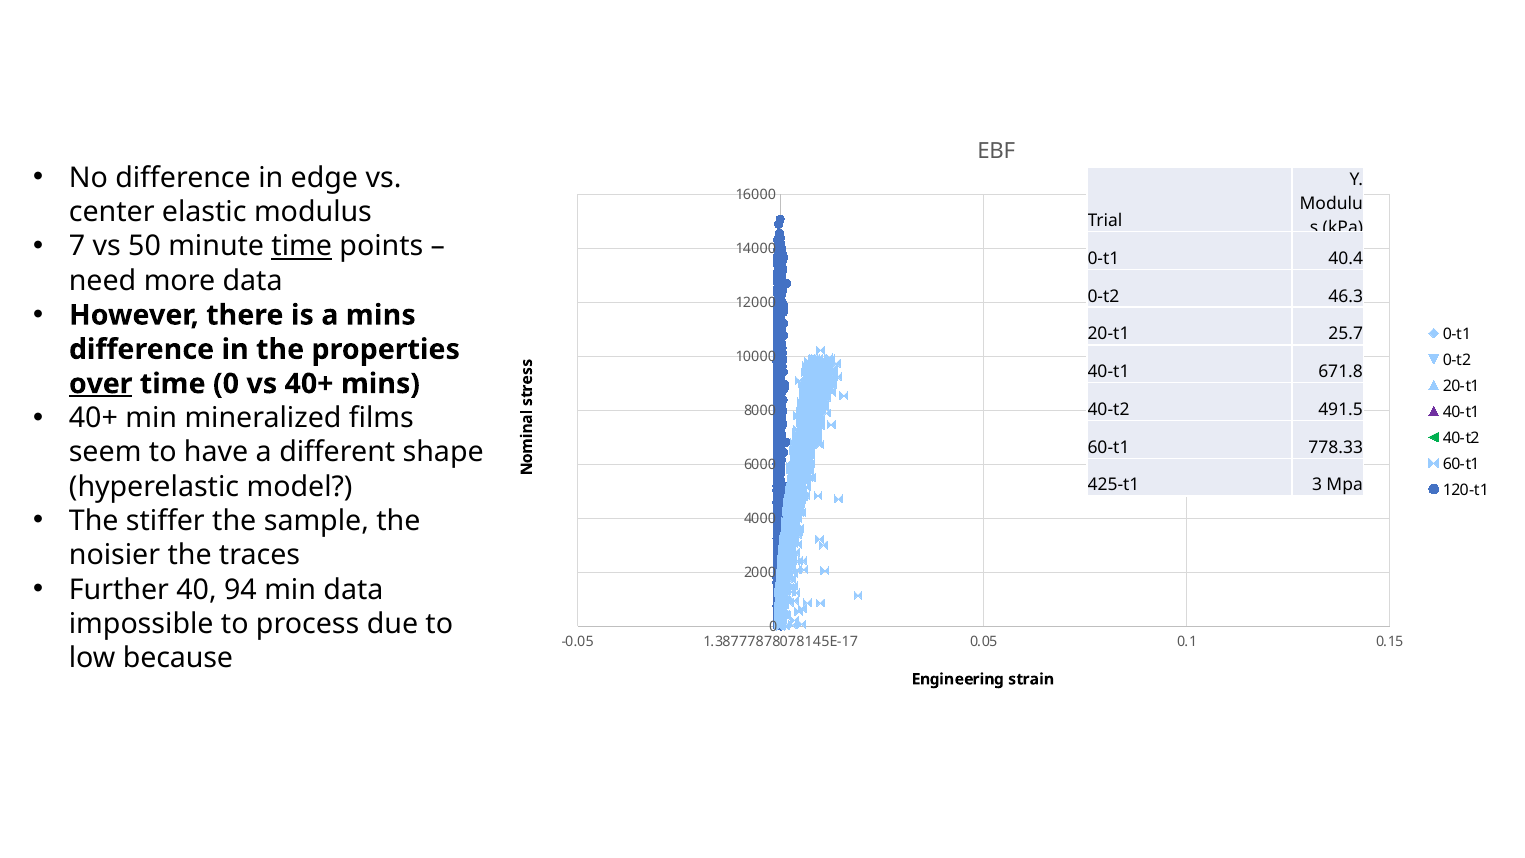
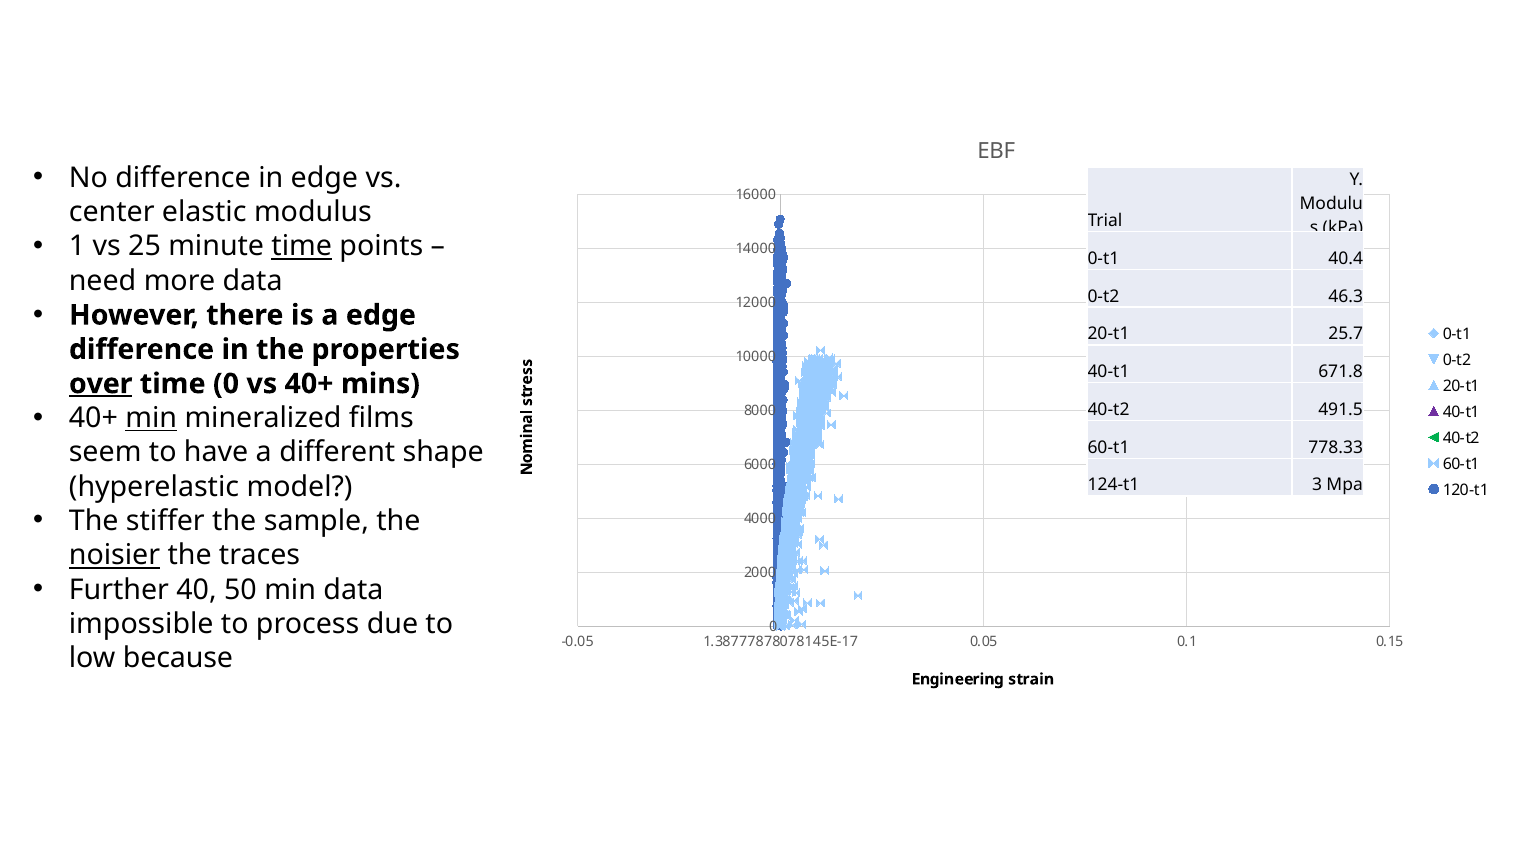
7: 7 -> 1
50: 50 -> 25
a mins: mins -> edge
min at (151, 418) underline: none -> present
425-t1: 425-t1 -> 124-t1
noisier underline: none -> present
94: 94 -> 50
